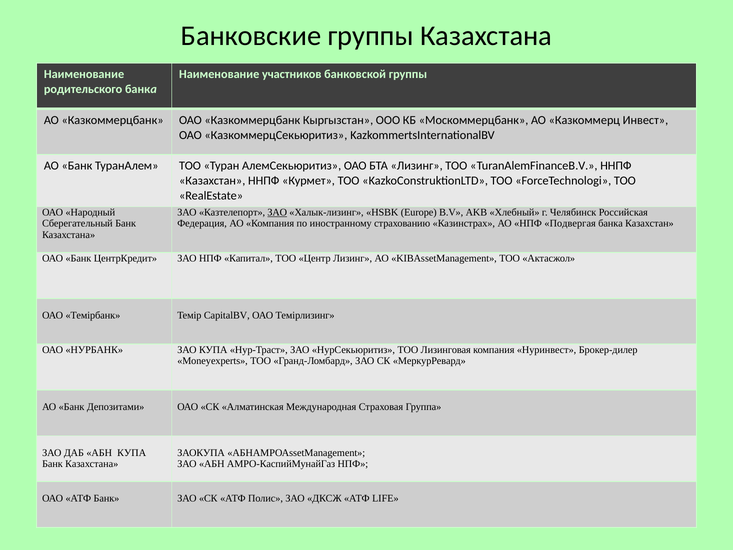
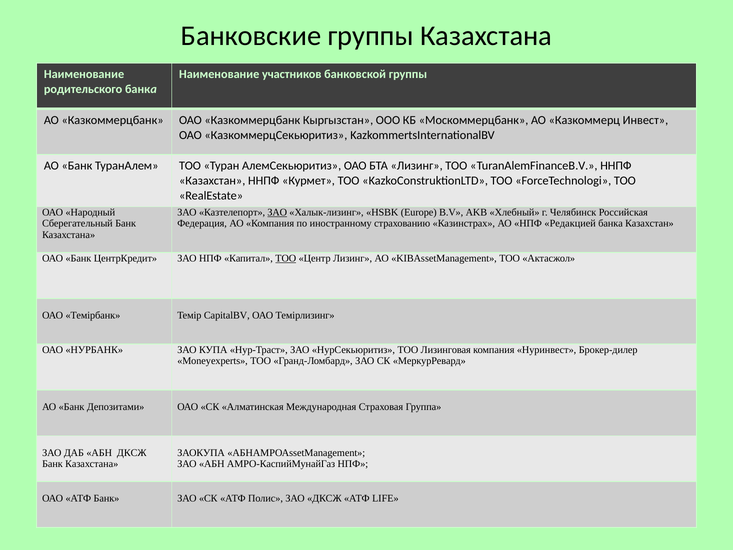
Подвергая: Подвергая -> Редакцией
ТОО at (286, 258) underline: none -> present
АБН КУПА: КУПА -> ДКСЖ
